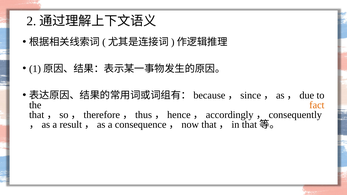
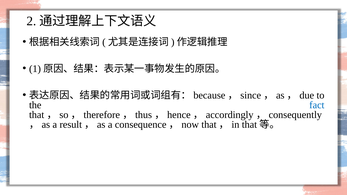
fact colour: orange -> blue
